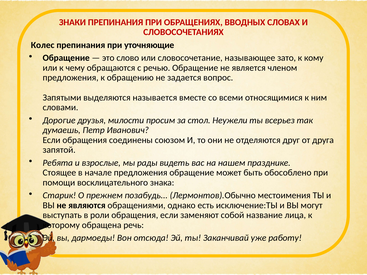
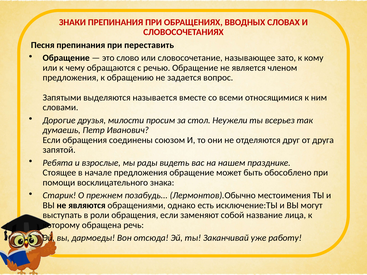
Колес: Колес -> Песня
уточняющие: уточняющие -> переставить
